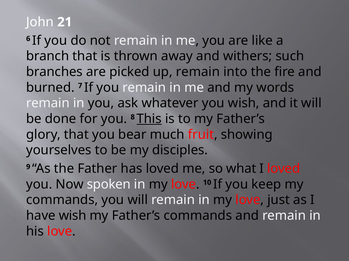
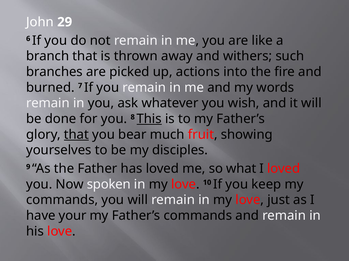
21: 21 -> 29
up remain: remain -> actions
that at (76, 135) underline: none -> present
have wish: wish -> your
